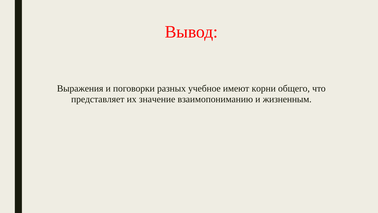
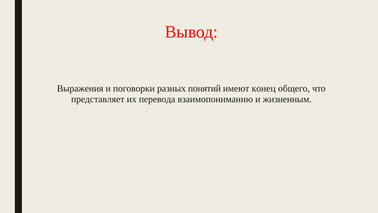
учебное: учебное -> понятий
корни: корни -> конец
значение: значение -> перевода
